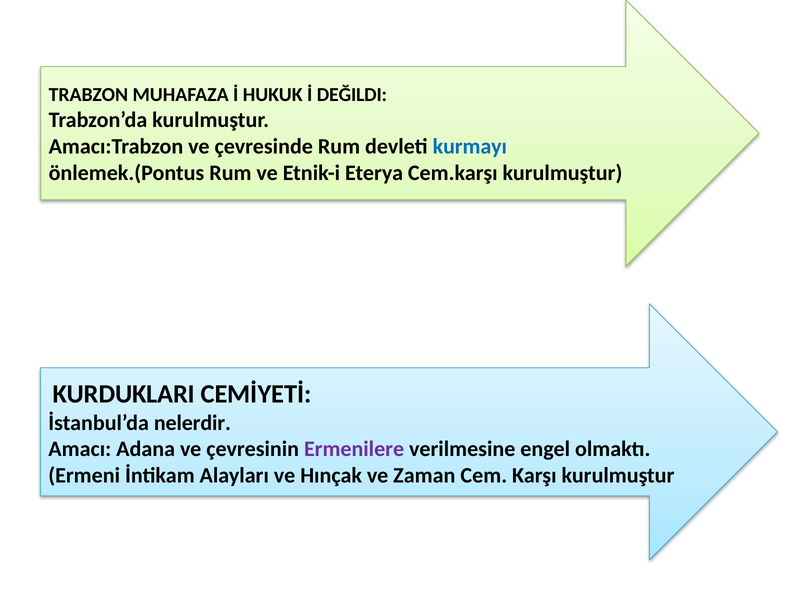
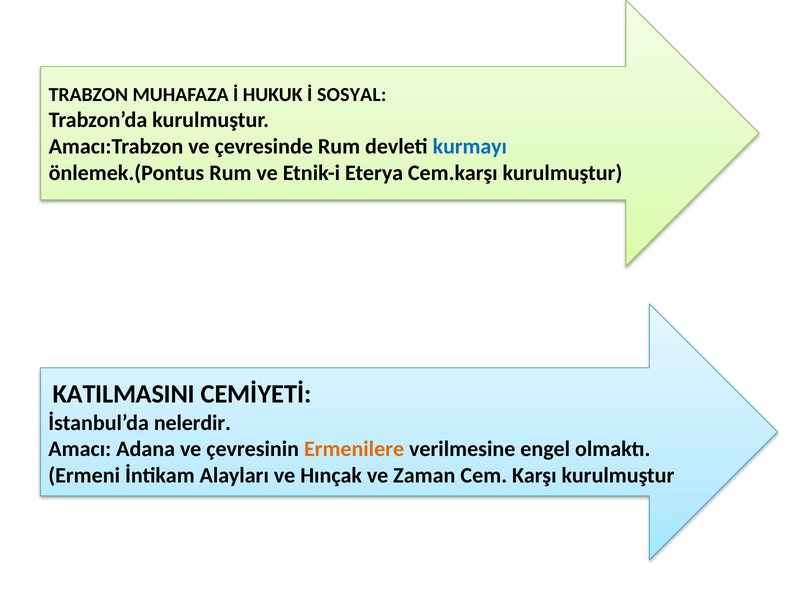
DEĞILDI: DEĞILDI -> SOSYAL
KURDUKLARI: KURDUKLARI -> KATILMASINI
Ermenilere colour: purple -> orange
